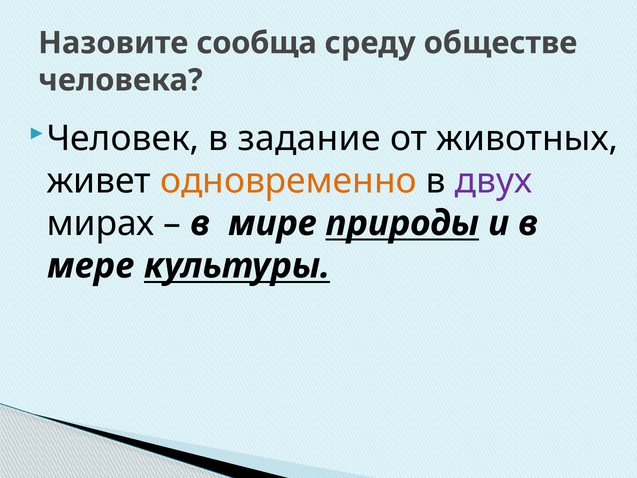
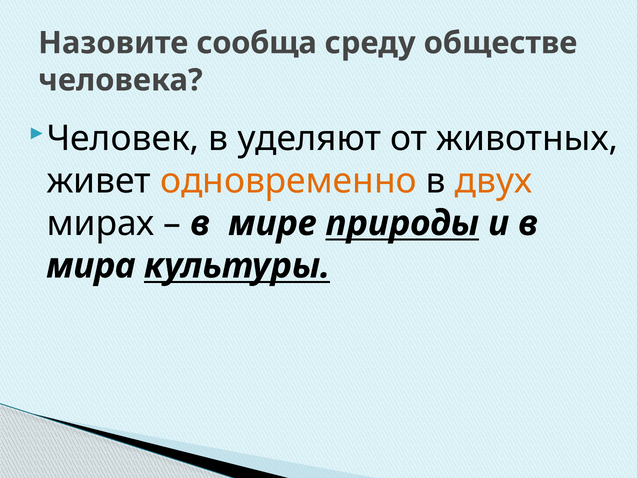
задание: задание -> уделяют
двух colour: purple -> orange
мере: мере -> мира
